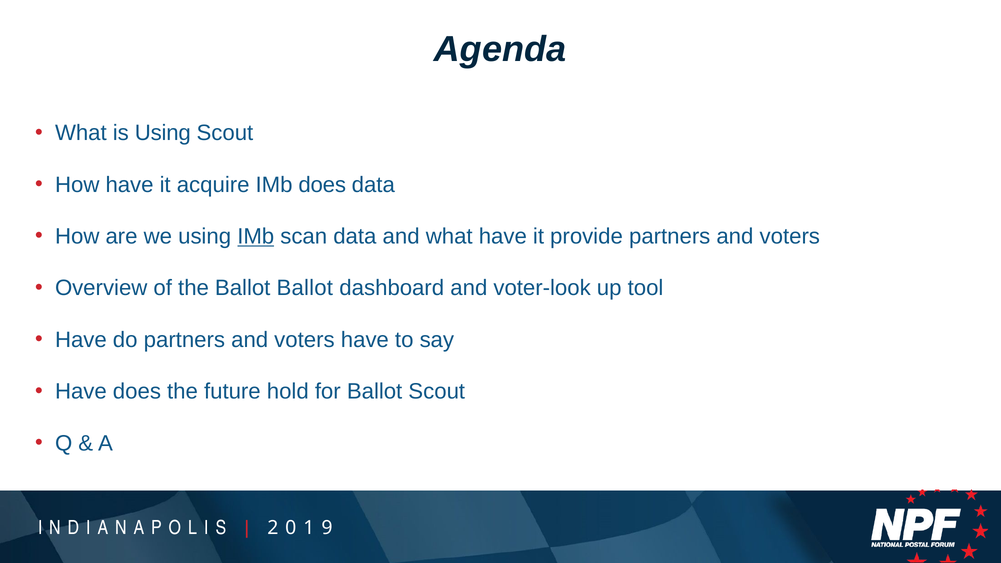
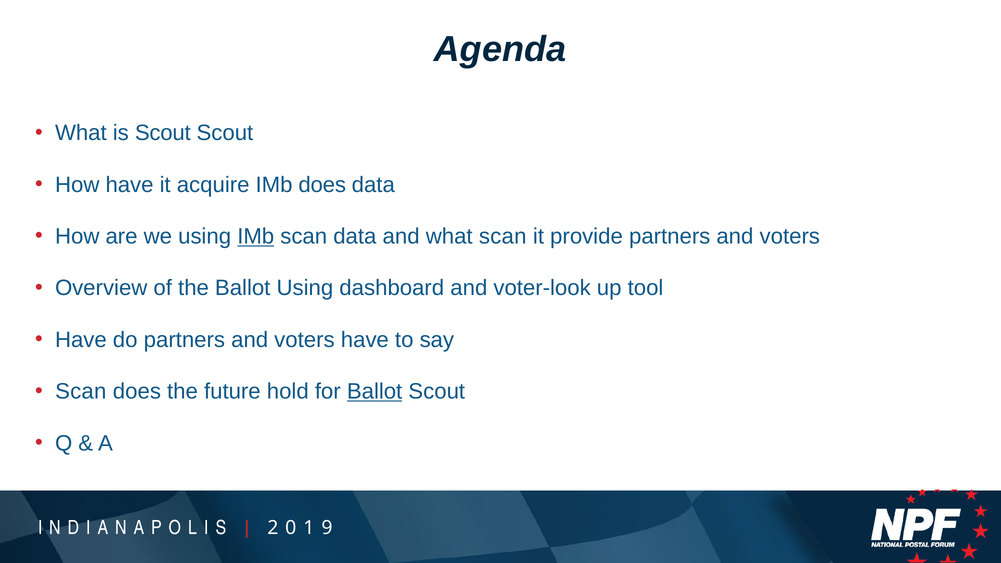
is Using: Using -> Scout
what have: have -> scan
Ballot Ballot: Ballot -> Using
Have at (81, 392): Have -> Scan
Ballot at (375, 392) underline: none -> present
